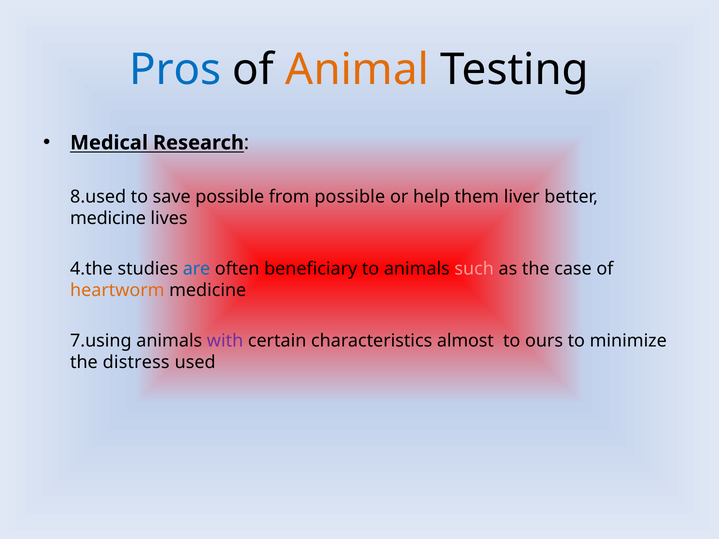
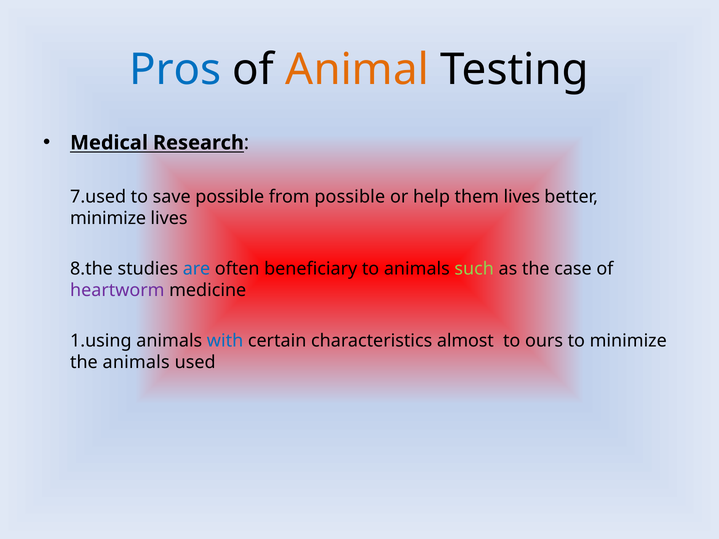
8.used: 8.used -> 7.used
them liver: liver -> lives
medicine at (108, 219): medicine -> minimize
4.the: 4.the -> 8.the
such colour: pink -> light green
heartworm colour: orange -> purple
7.using: 7.using -> 1.using
with colour: purple -> blue
the distress: distress -> animals
